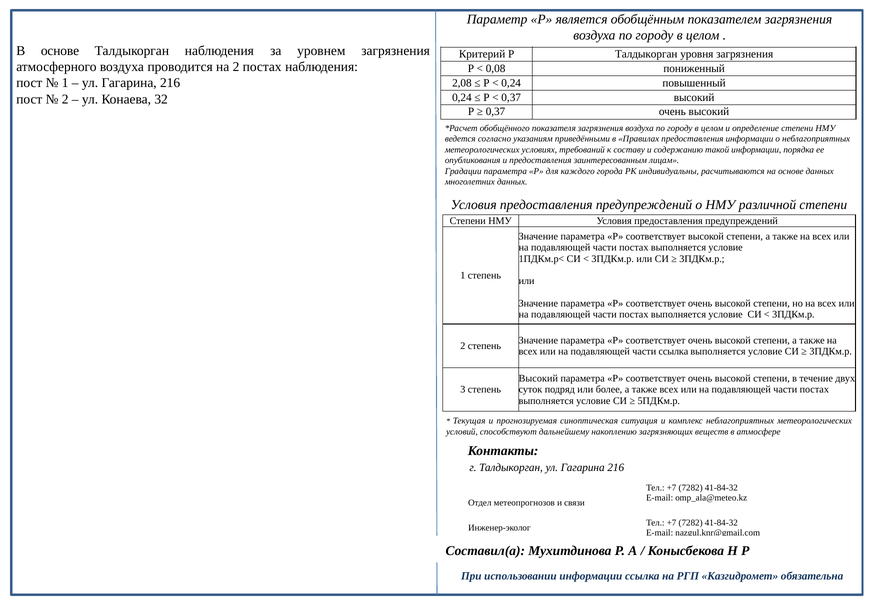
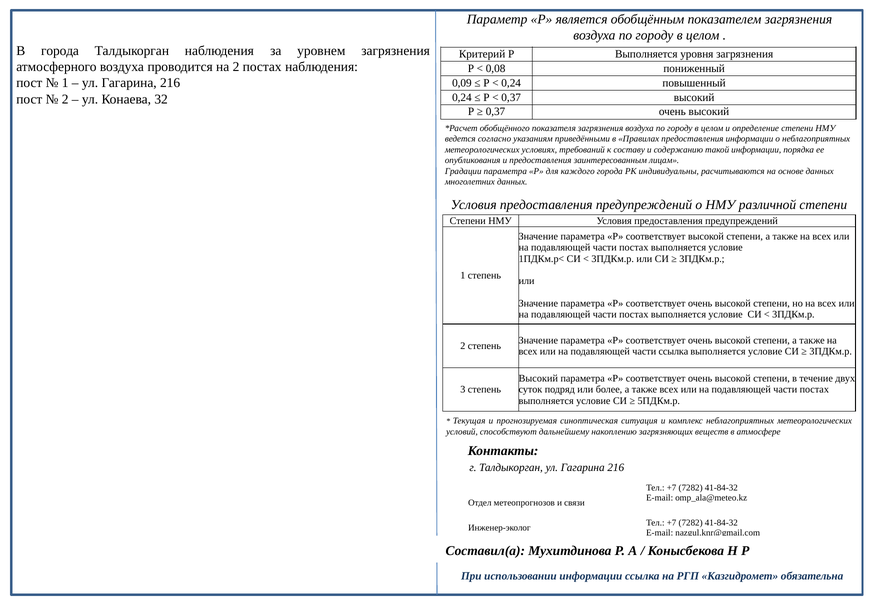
В основе: основе -> города
Р Талдыкорган: Талдыкорган -> Выполняется
2,08: 2,08 -> 0,09
